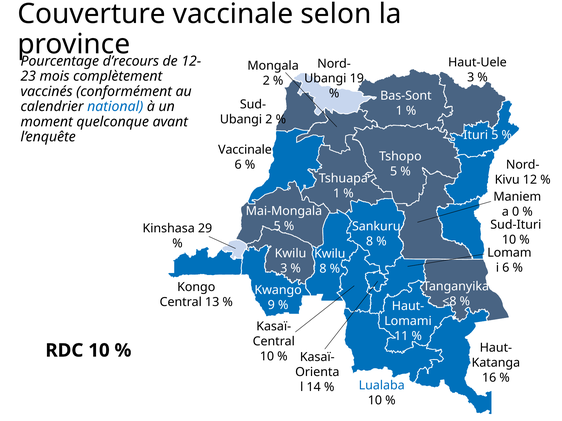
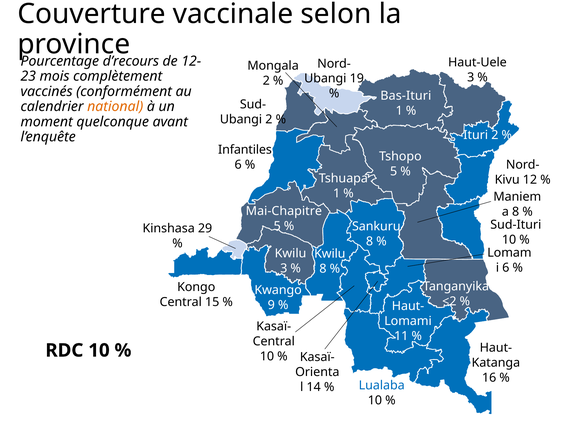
Bas-Sont: Bas-Sont -> Bas-Ituri
national colour: blue -> orange
Ituri 5: 5 -> 2
Vaccinale at (245, 150): Vaccinale -> Infantiles
Mai-Mongala: Mai-Mongala -> Mai-Chapitre
0 at (516, 212): 0 -> 8
<8: <8 -> <2
13: 13 -> 15
